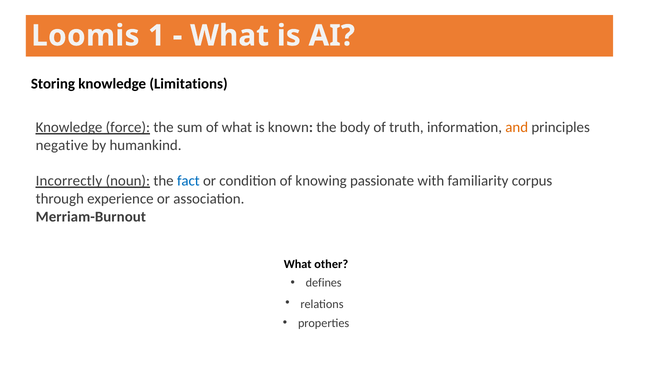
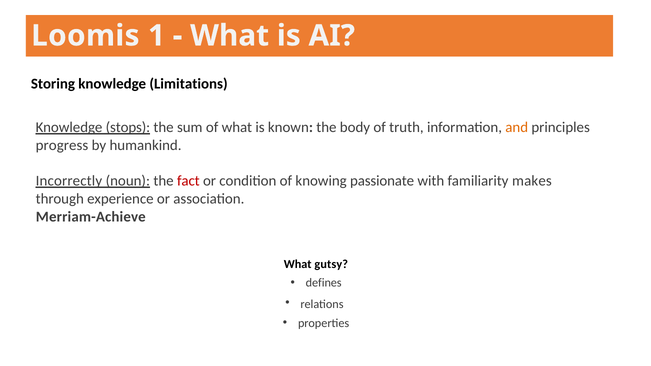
force: force -> stops
negative: negative -> progress
fact colour: blue -> red
corpus: corpus -> makes
Merriam-Burnout: Merriam-Burnout -> Merriam-Achieve
other: other -> gutsy
